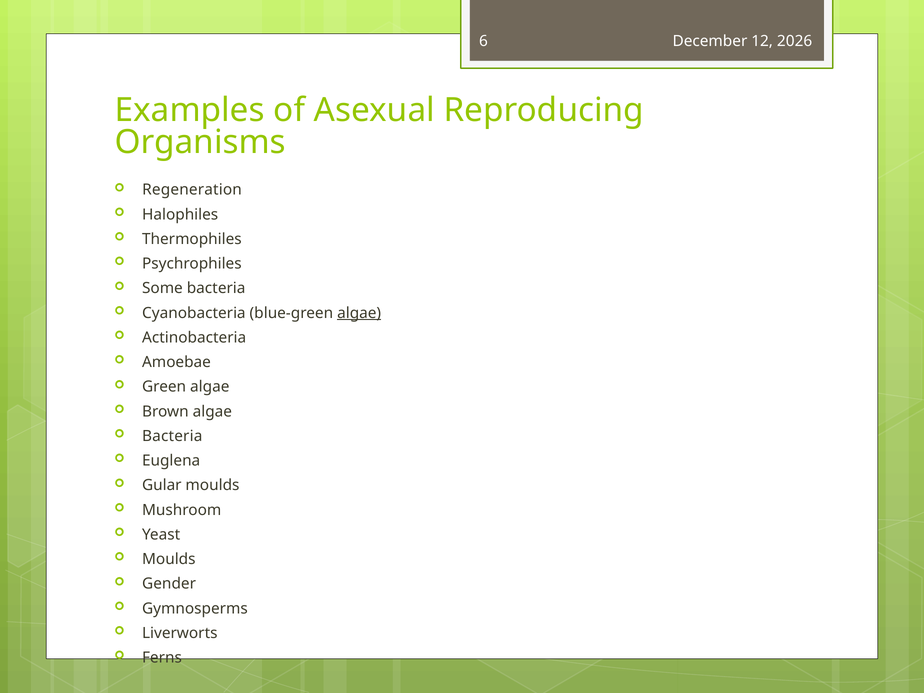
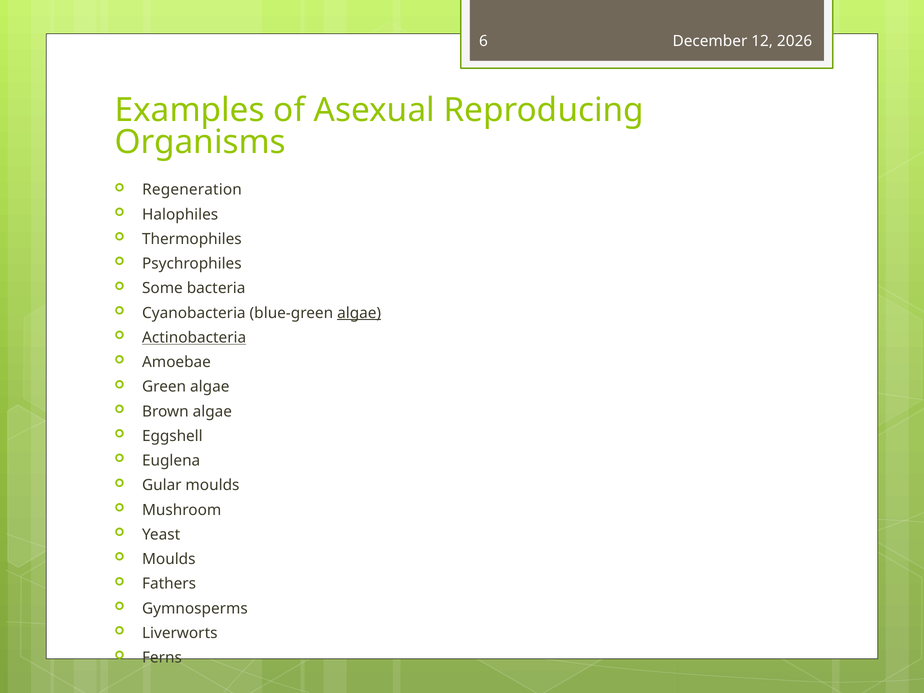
Actinobacteria underline: none -> present
Bacteria at (172, 436): Bacteria -> Eggshell
Gender: Gender -> Fathers
